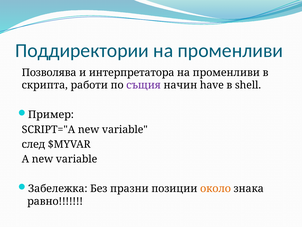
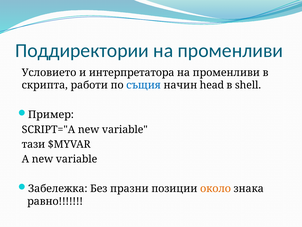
Позволява: Позволява -> Условието
същия colour: purple -> blue
have: have -> head
след: след -> тази
